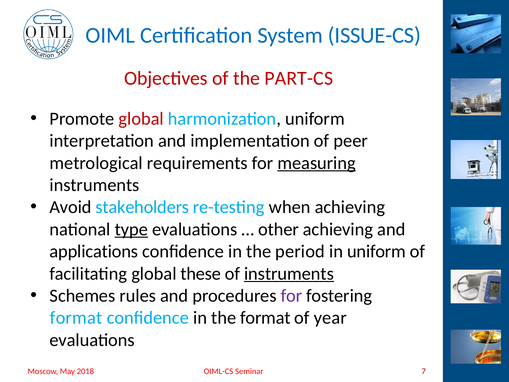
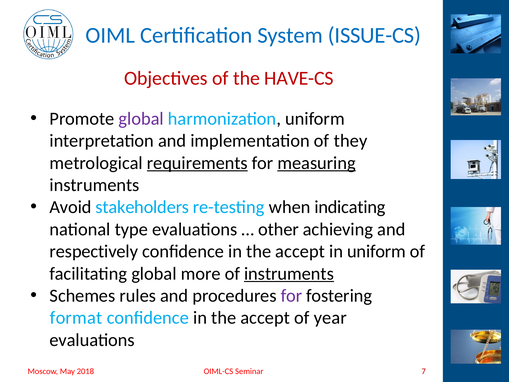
PART-CS: PART-CS -> HAVE-CS
global at (141, 119) colour: red -> purple
peer: peer -> they
requirements underline: none -> present
when achieving: achieving -> indicating
type underline: present -> none
applications: applications -> respectively
period at (300, 251): period -> accept
these: these -> more
format at (265, 318): format -> accept
